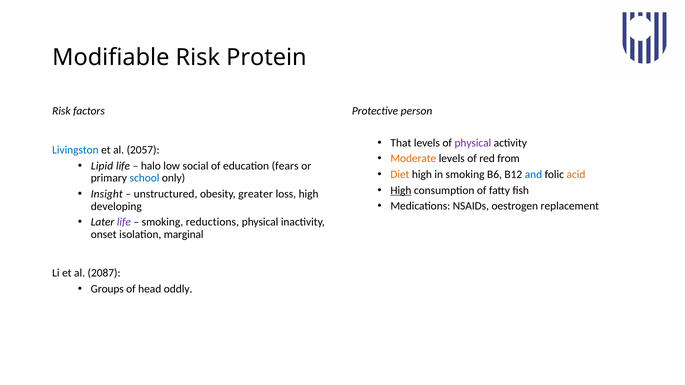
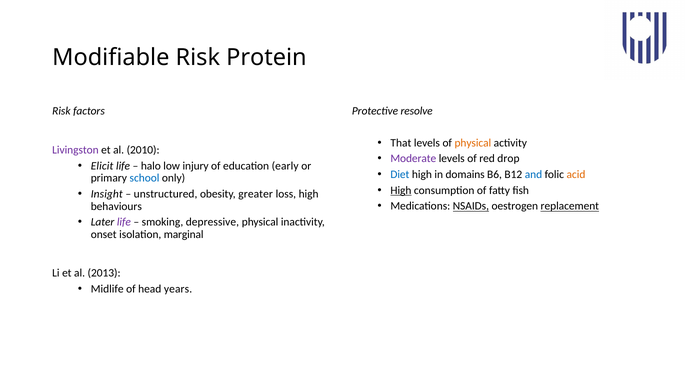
person: person -> resolve
physical at (473, 143) colour: purple -> orange
Livingston colour: blue -> purple
2057: 2057 -> 2010
Moderate colour: orange -> purple
from: from -> drop
Lipid: Lipid -> Elicit
social: social -> injury
fears: fears -> early
Diet colour: orange -> blue
in smoking: smoking -> domains
NSAIDs underline: none -> present
replacement underline: none -> present
developing: developing -> behaviours
reductions: reductions -> depressive
2087: 2087 -> 2013
Groups: Groups -> Midlife
oddly: oddly -> years
